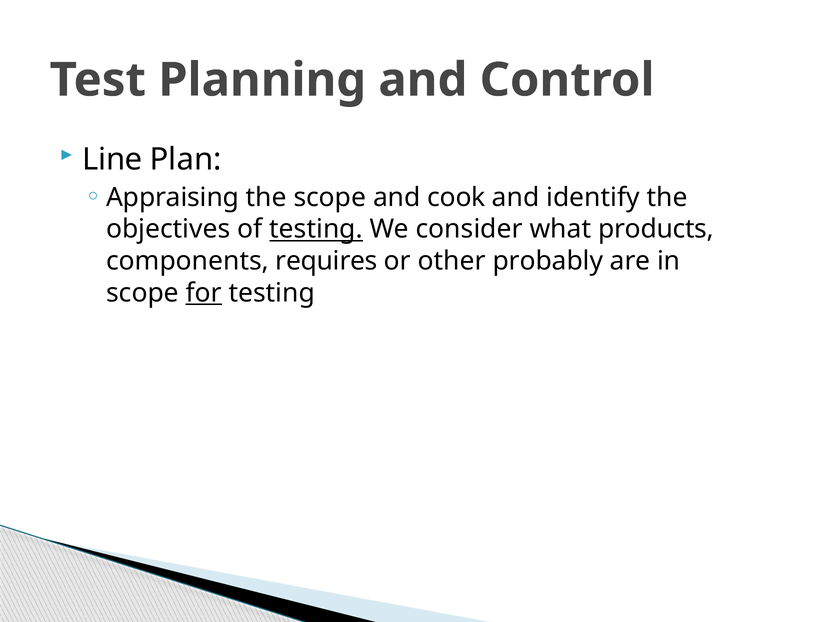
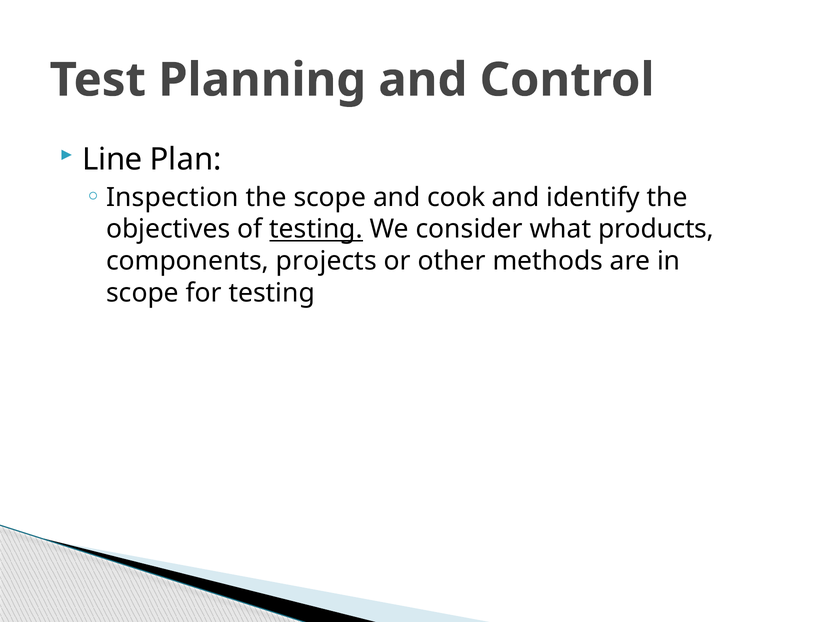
Appraising: Appraising -> Inspection
requires: requires -> projects
probably: probably -> methods
for underline: present -> none
